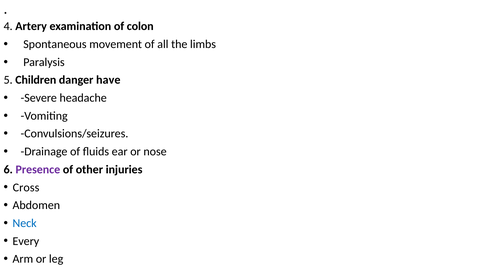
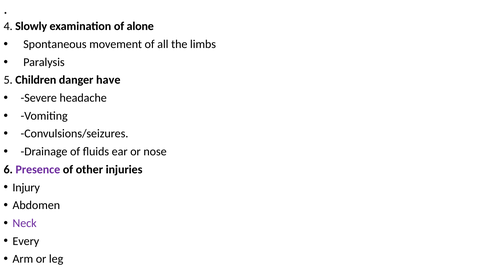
Artery: Artery -> Slowly
colon: colon -> alone
Cross: Cross -> Injury
Neck colour: blue -> purple
